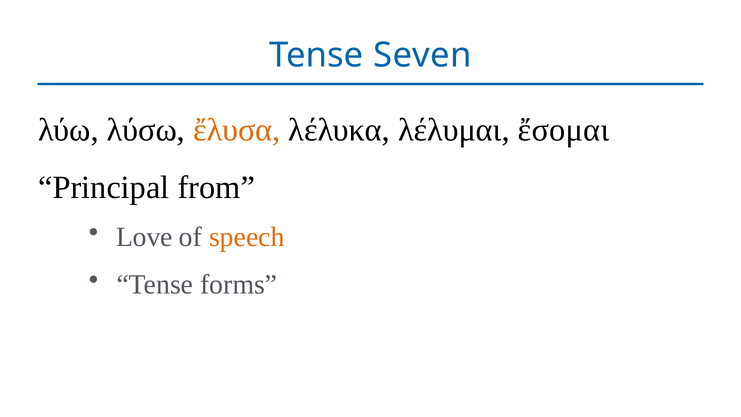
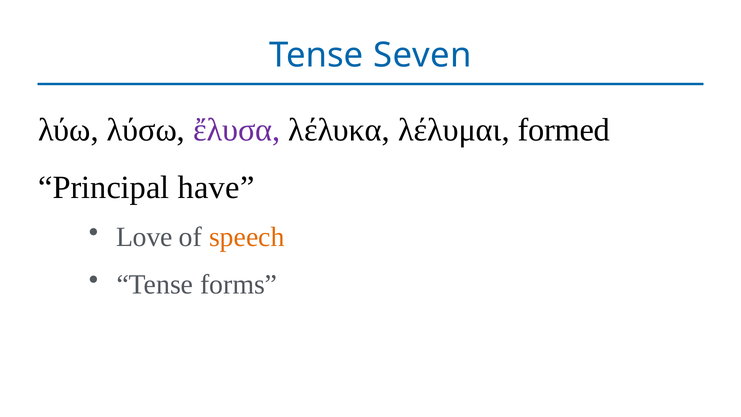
ἔλυσα colour: orange -> purple
ἔσομαι: ἔσομαι -> formed
from: from -> have
